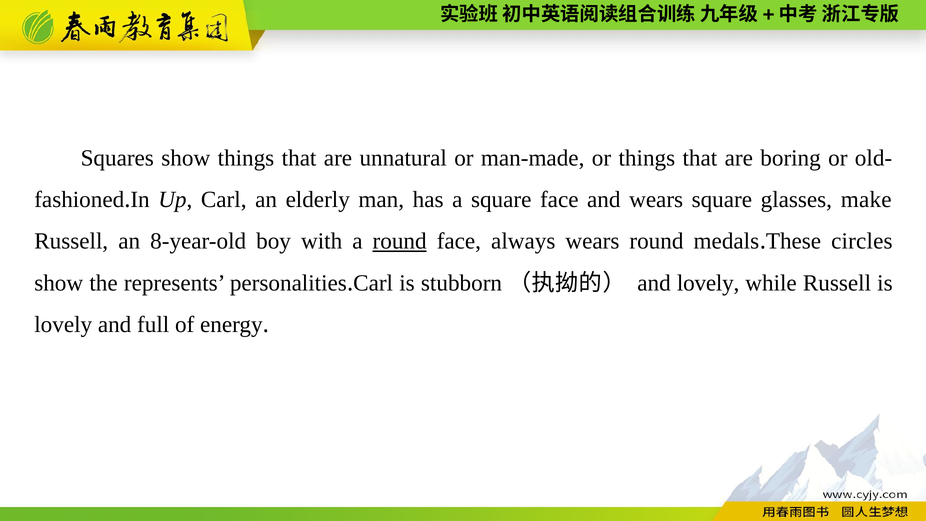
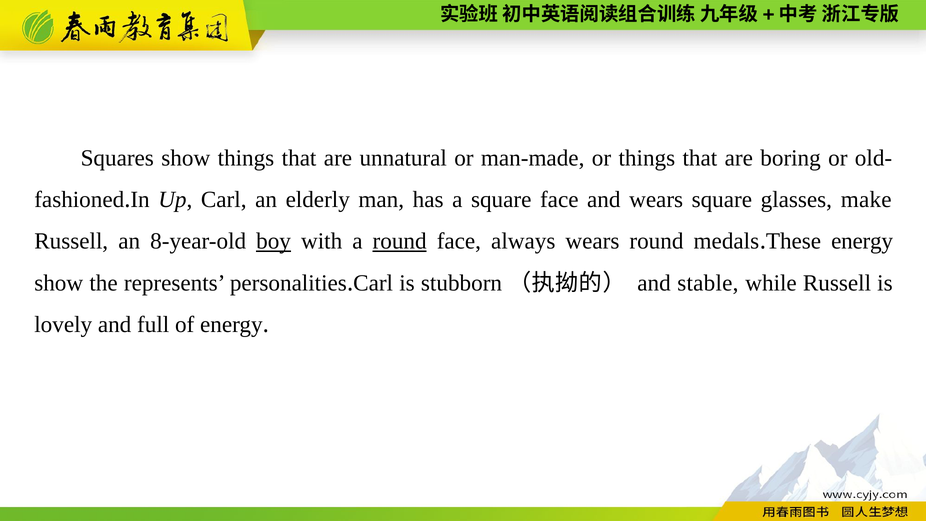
boy underline: none -> present
circles at (862, 241): circles -> energy
and lovely: lovely -> stable
